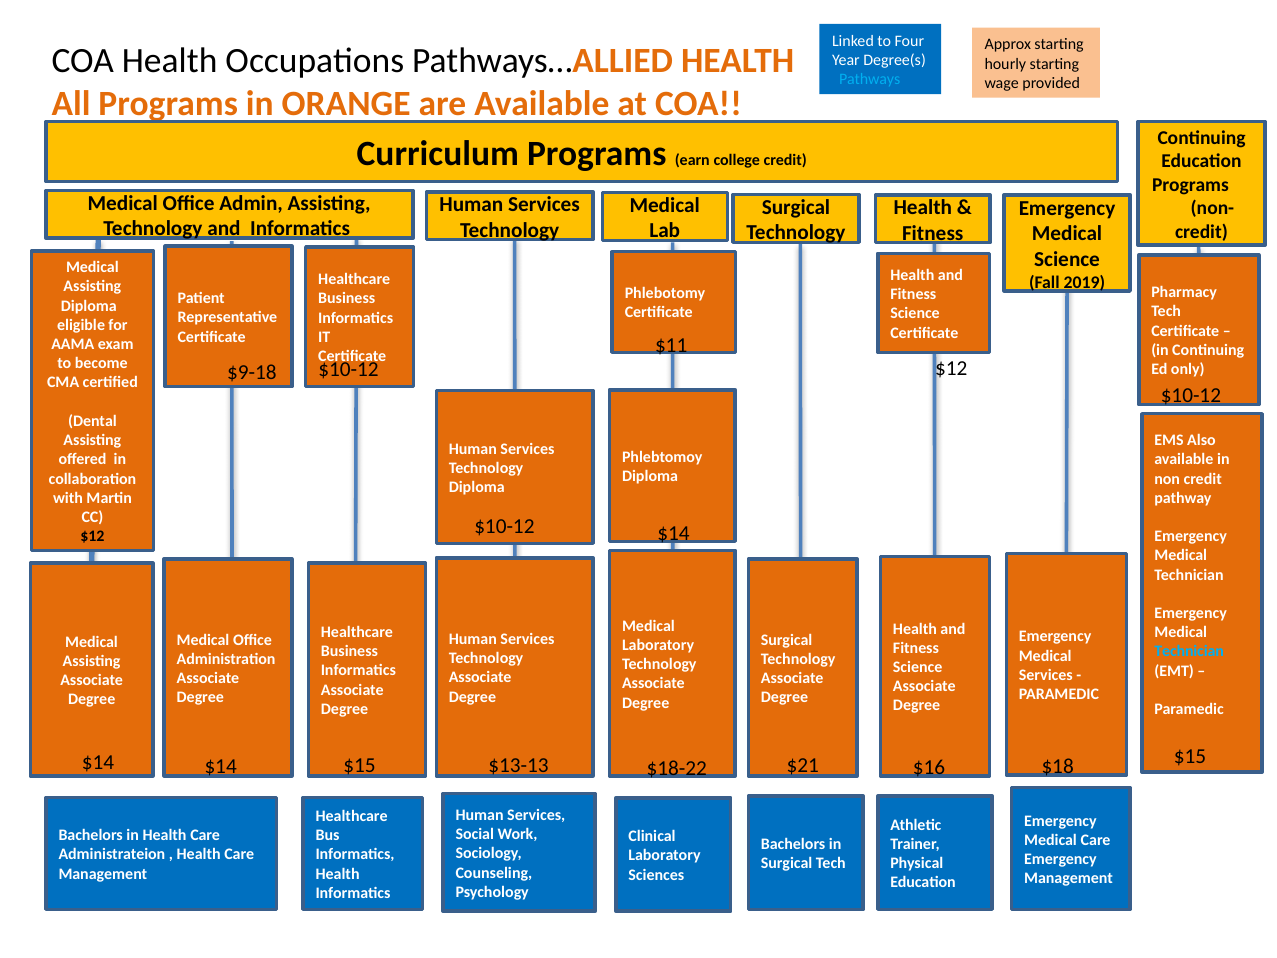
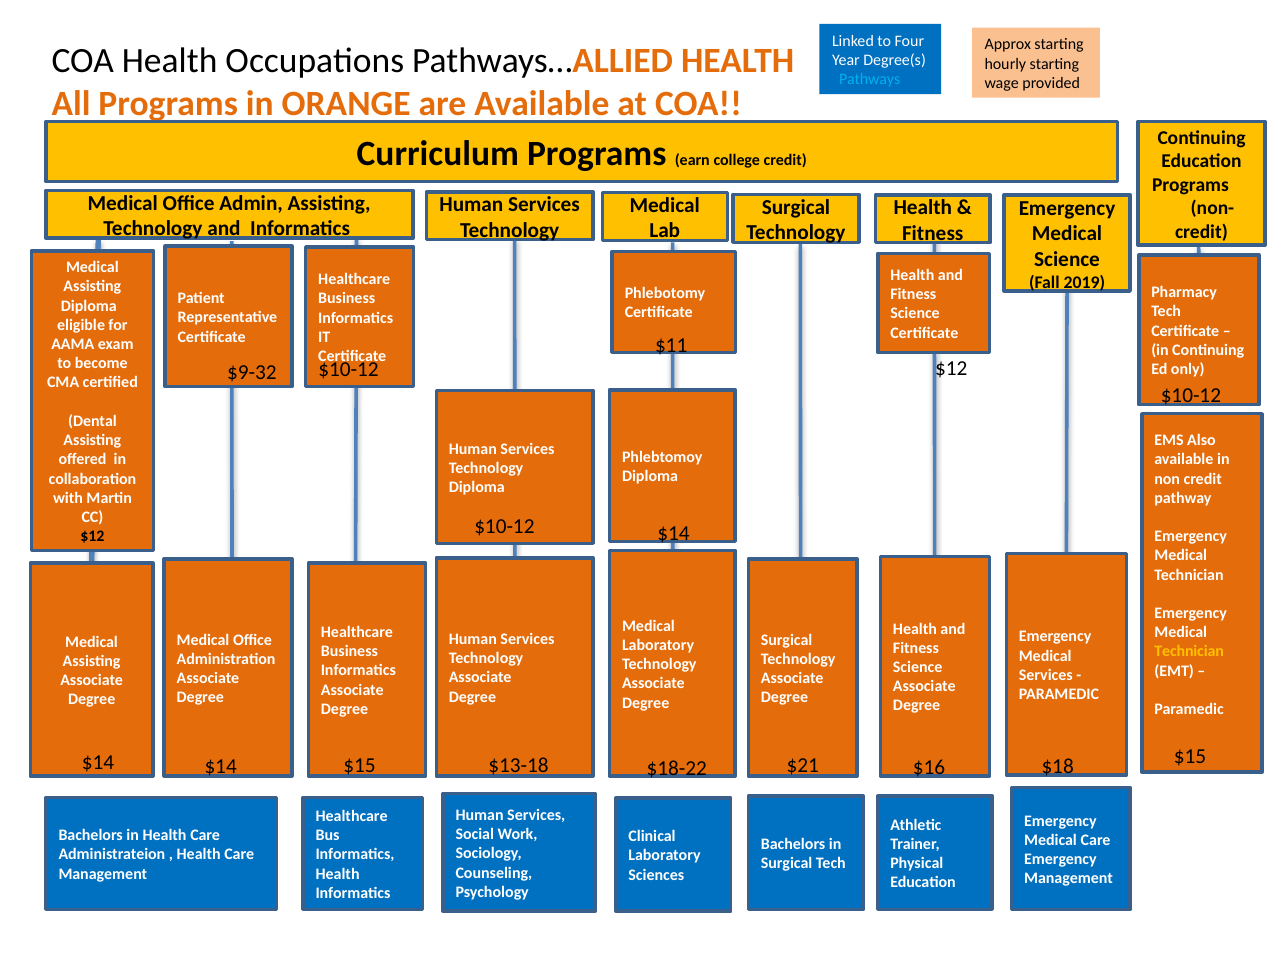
$9-18: $9-18 -> $9-32
Technician at (1189, 651) colour: light blue -> yellow
$13-13: $13-13 -> $13-18
